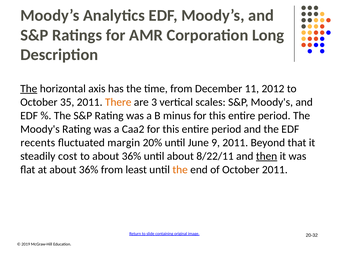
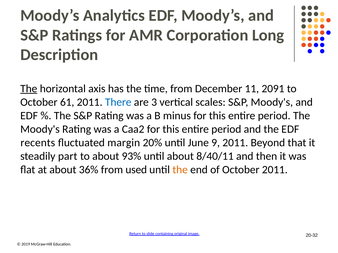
2012: 2012 -> 2091
35: 35 -> 61
There colour: orange -> blue
cost: cost -> part
to about 36%: 36% -> 93%
8/22/11: 8/22/11 -> 8/40/11
then underline: present -> none
least: least -> used
